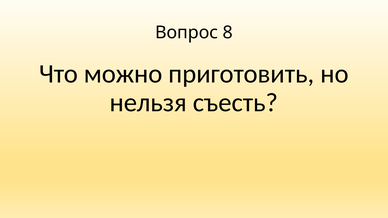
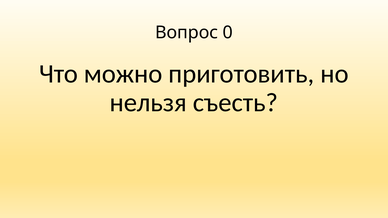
8: 8 -> 0
